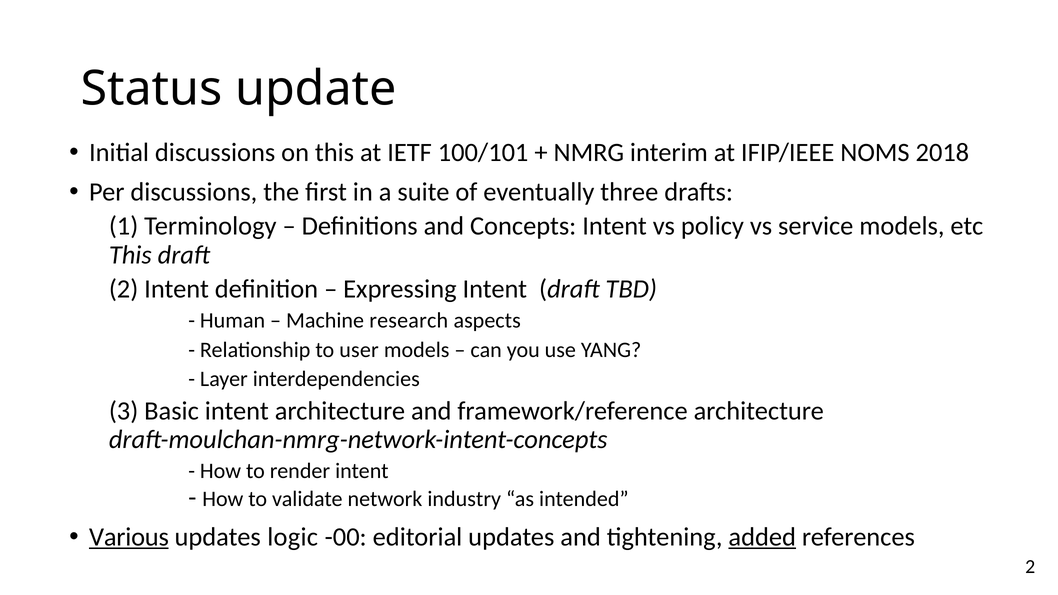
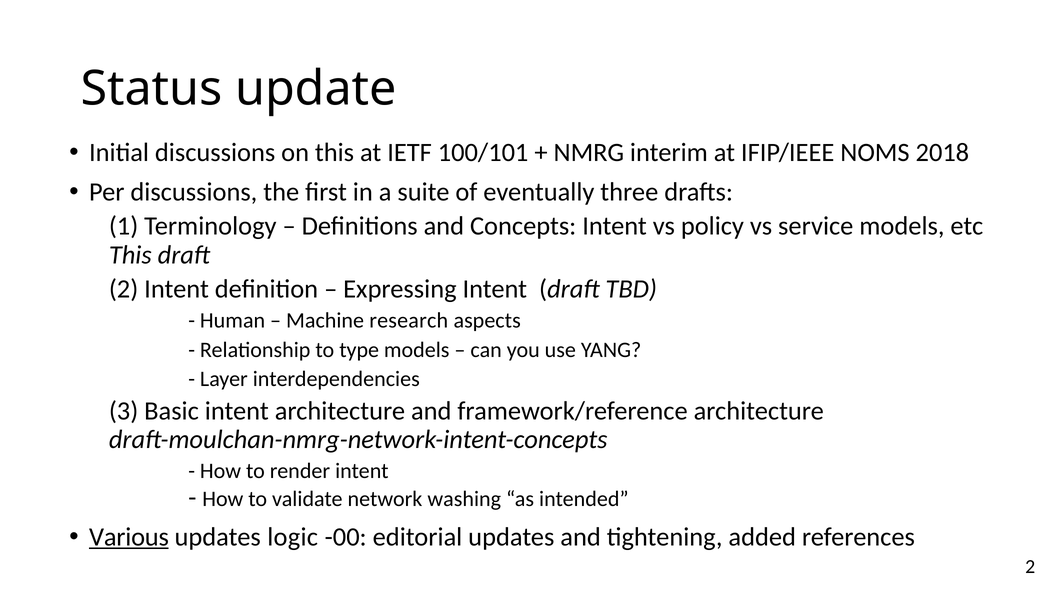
user: user -> type
industry: industry -> washing
added underline: present -> none
